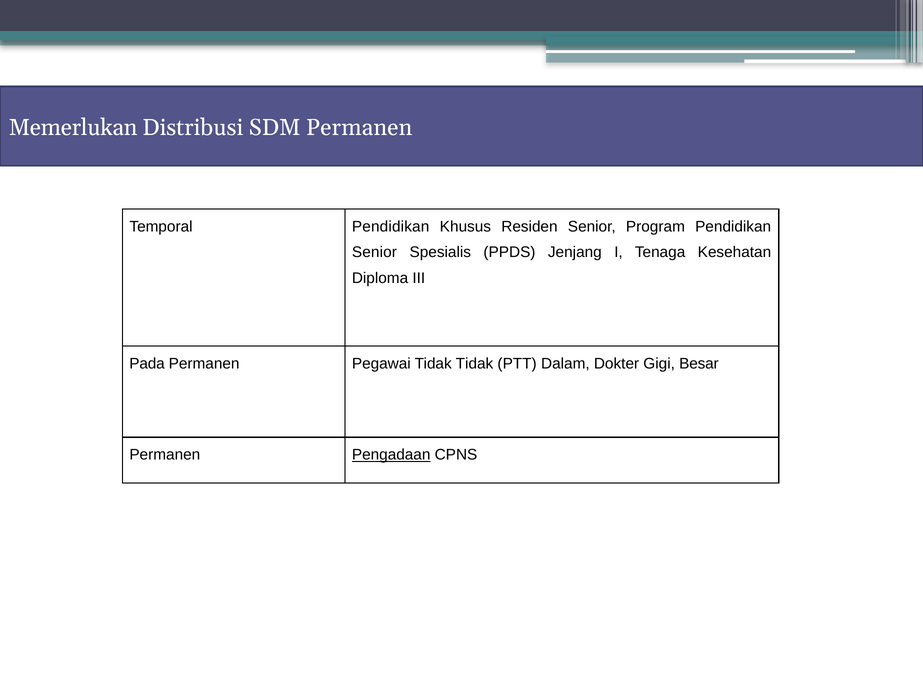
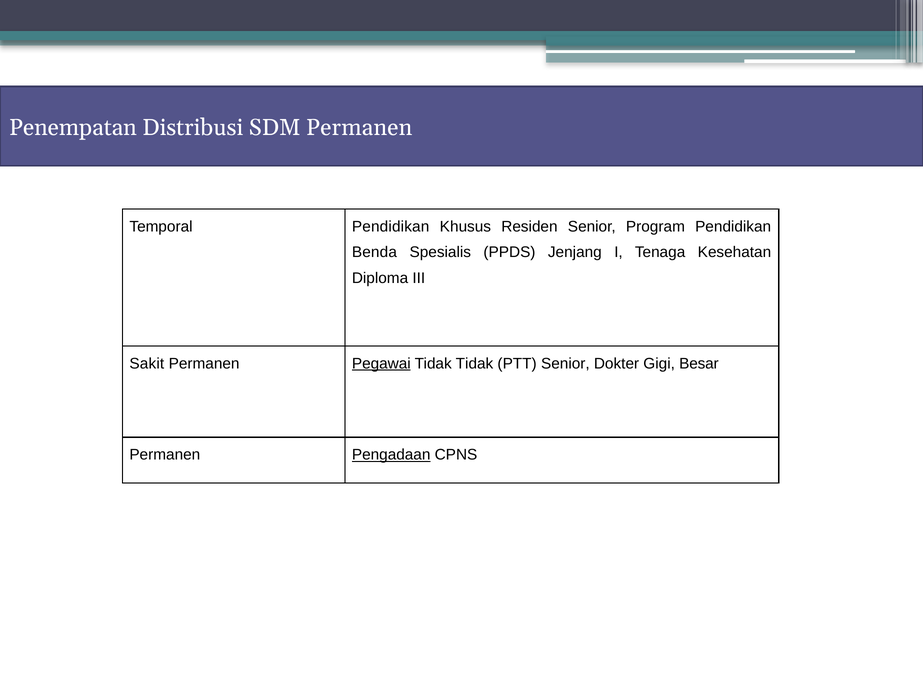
Memerlukan: Memerlukan -> Penempatan
Senior at (374, 252): Senior -> Benda
Pada: Pada -> Sakit
Pegawai underline: none -> present
PTT Dalam: Dalam -> Senior
